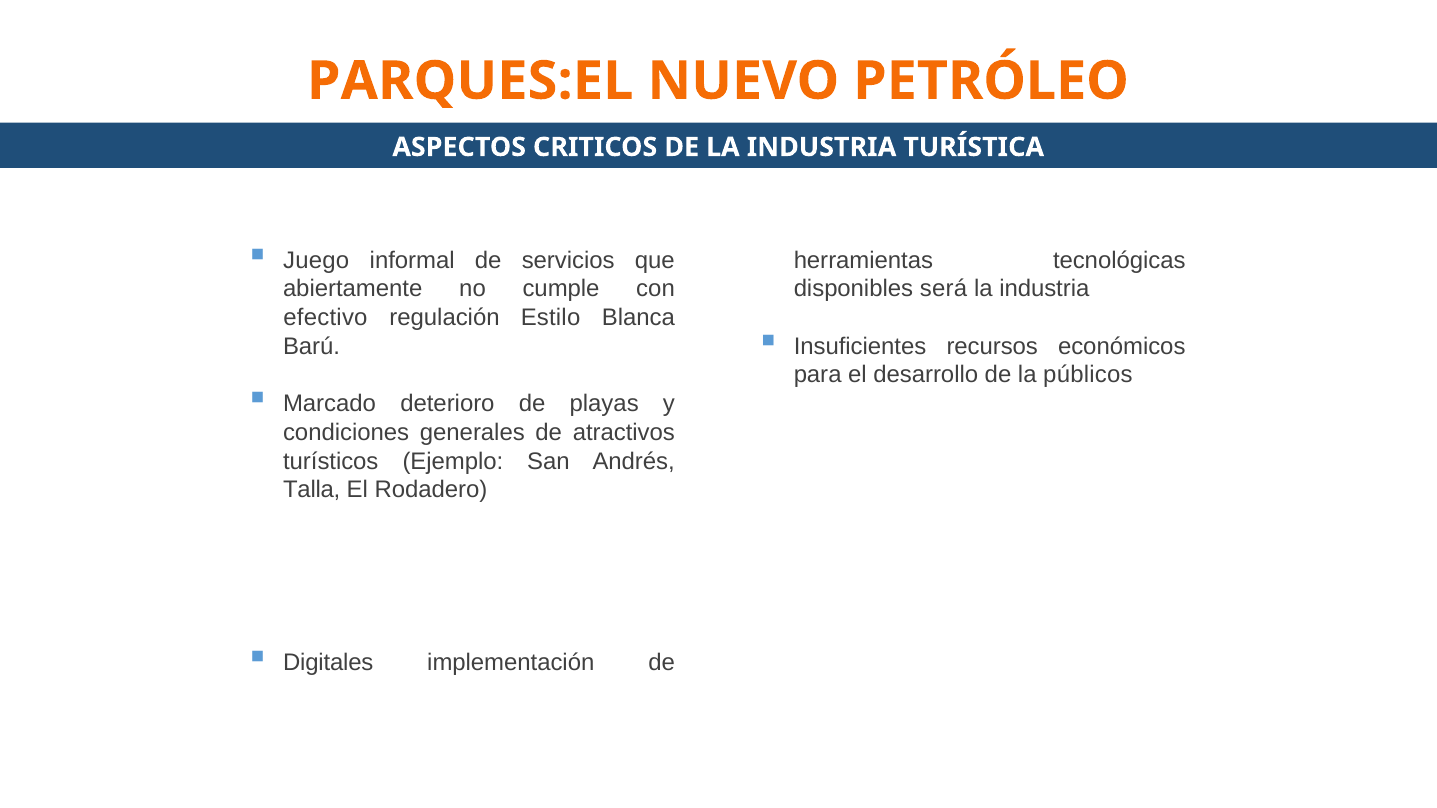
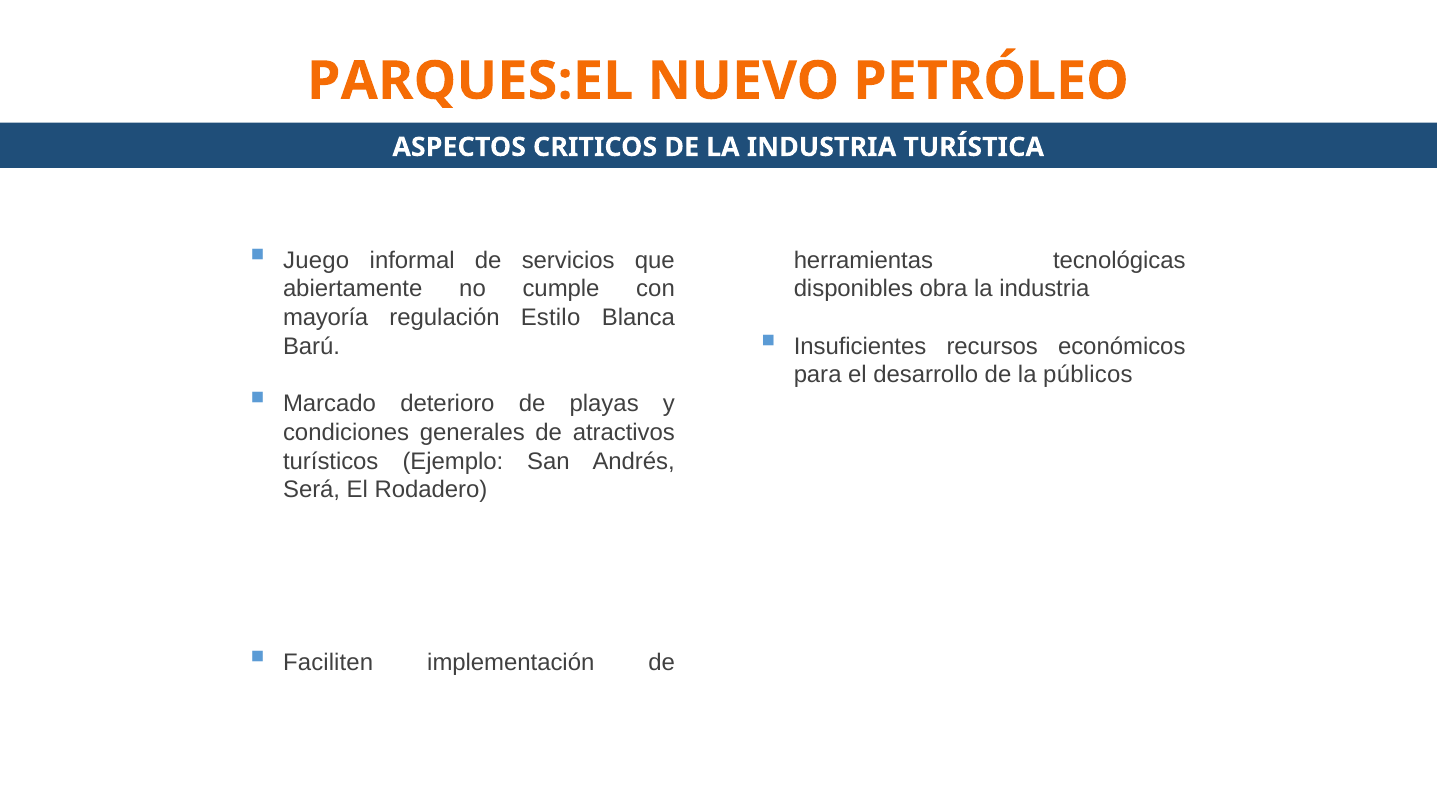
será: será -> obra
efectivo: efectivo -> mayoría
Talla: Talla -> Será
Digitales: Digitales -> Faciliten
